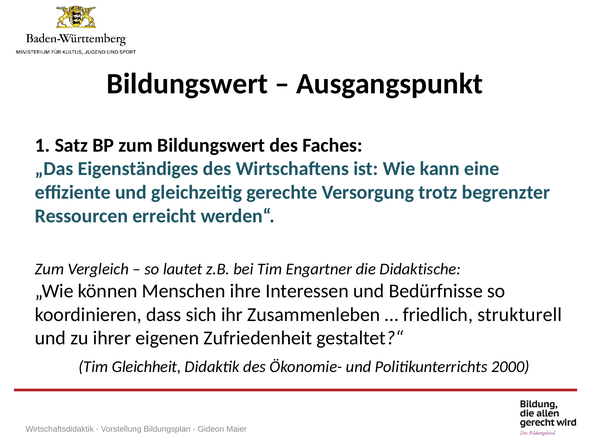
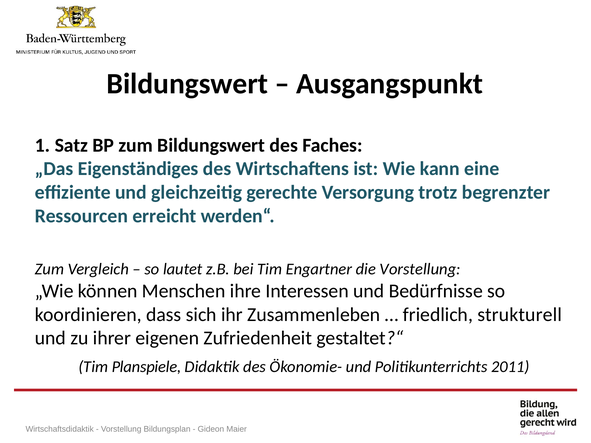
die Didaktische: Didaktische -> Vorstellung
Gleichheit: Gleichheit -> Planspiele
2000: 2000 -> 2011
